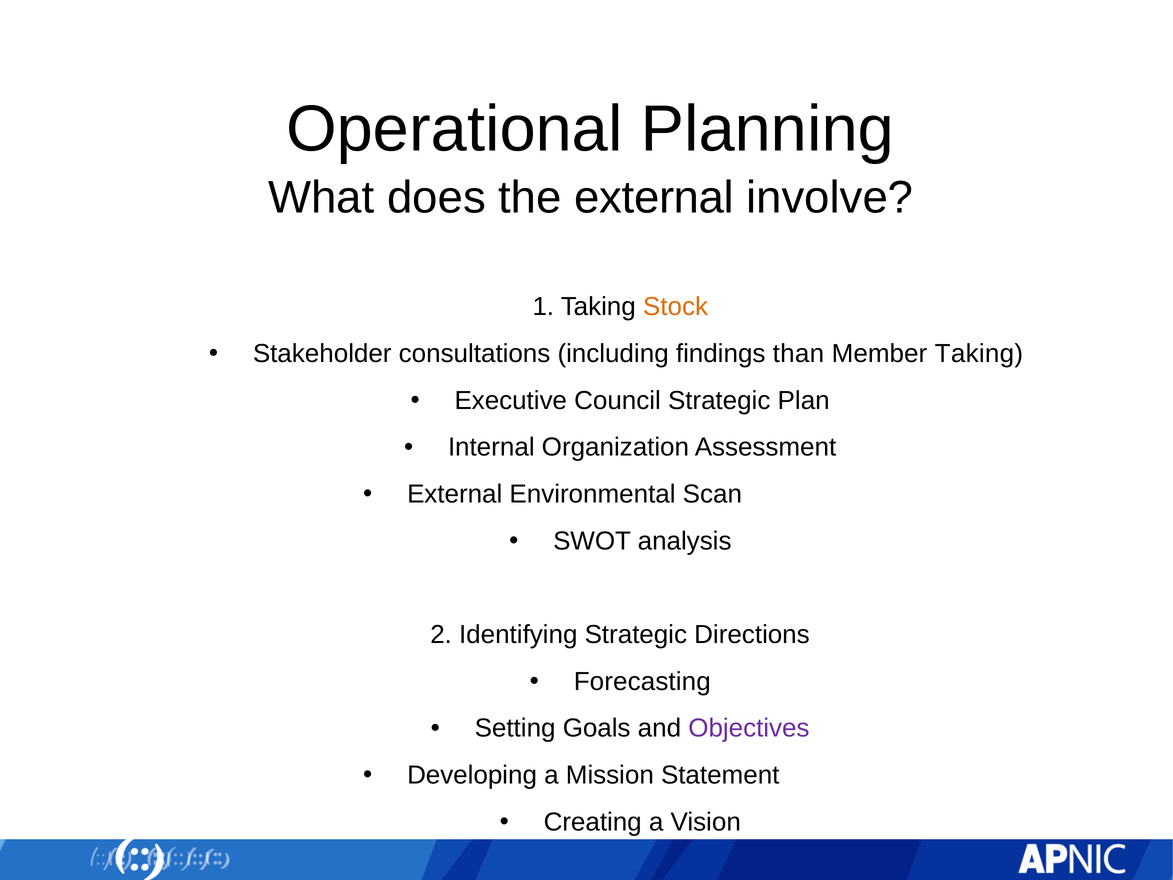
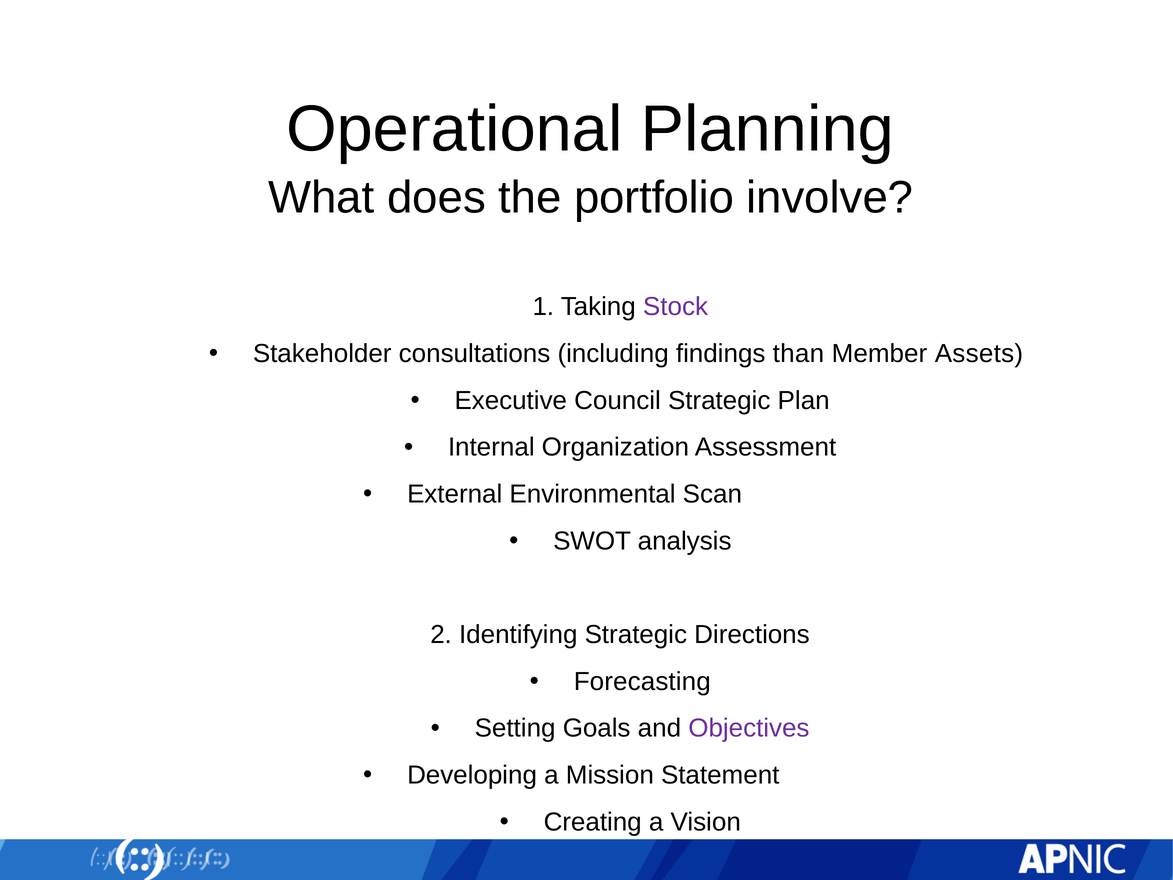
the external: external -> portfolio
Stock colour: orange -> purple
Member Taking: Taking -> Assets
